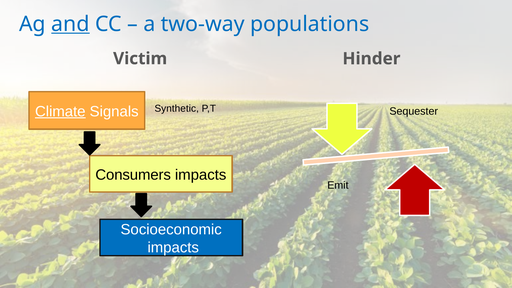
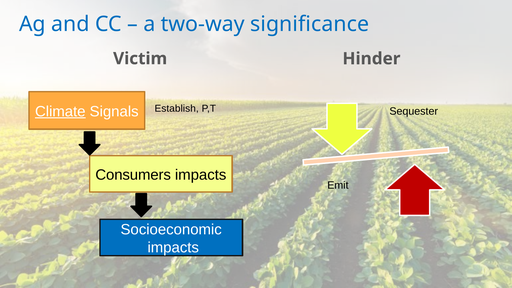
and underline: present -> none
populations: populations -> significance
Synthetic: Synthetic -> Establish
